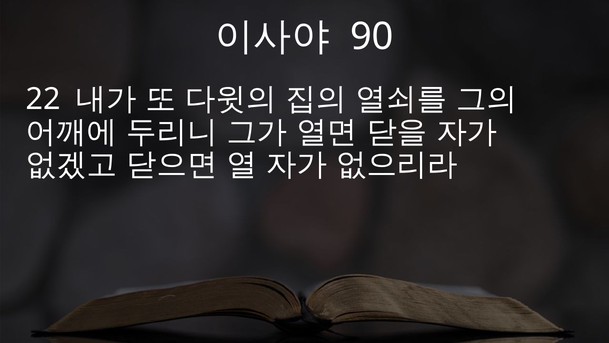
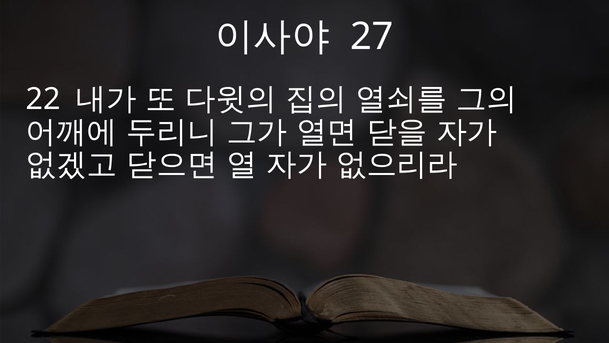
90: 90 -> 27
